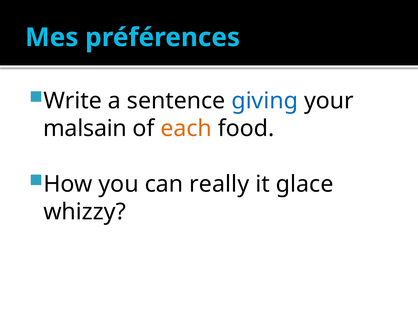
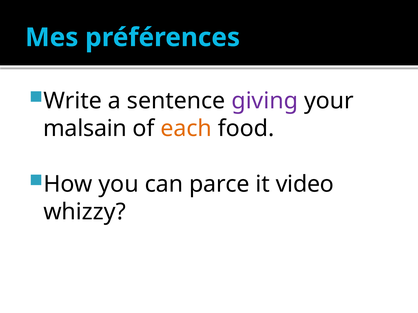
giving colour: blue -> purple
really: really -> parce
glace: glace -> video
